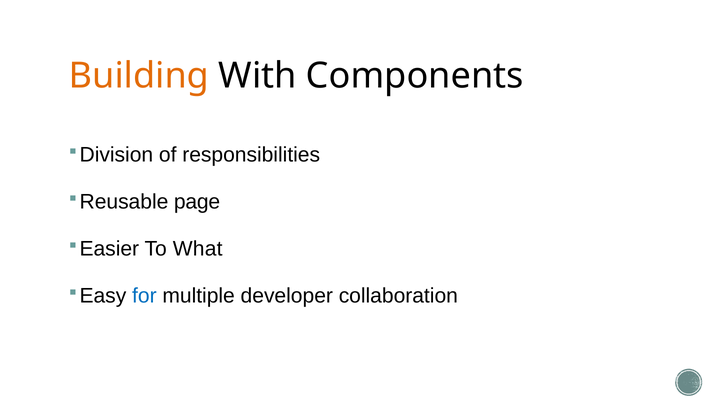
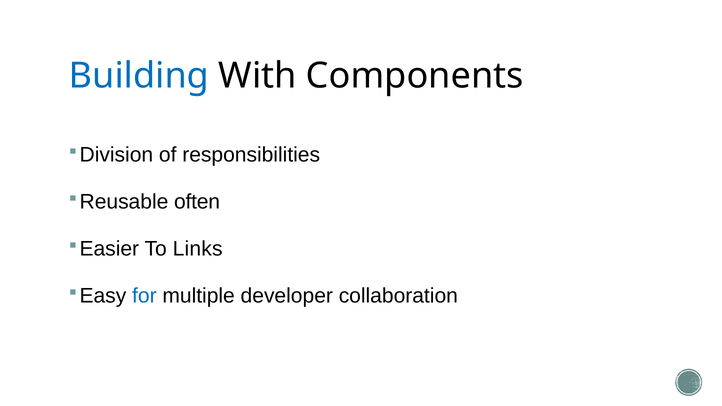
Building colour: orange -> blue
page: page -> often
What: What -> Links
